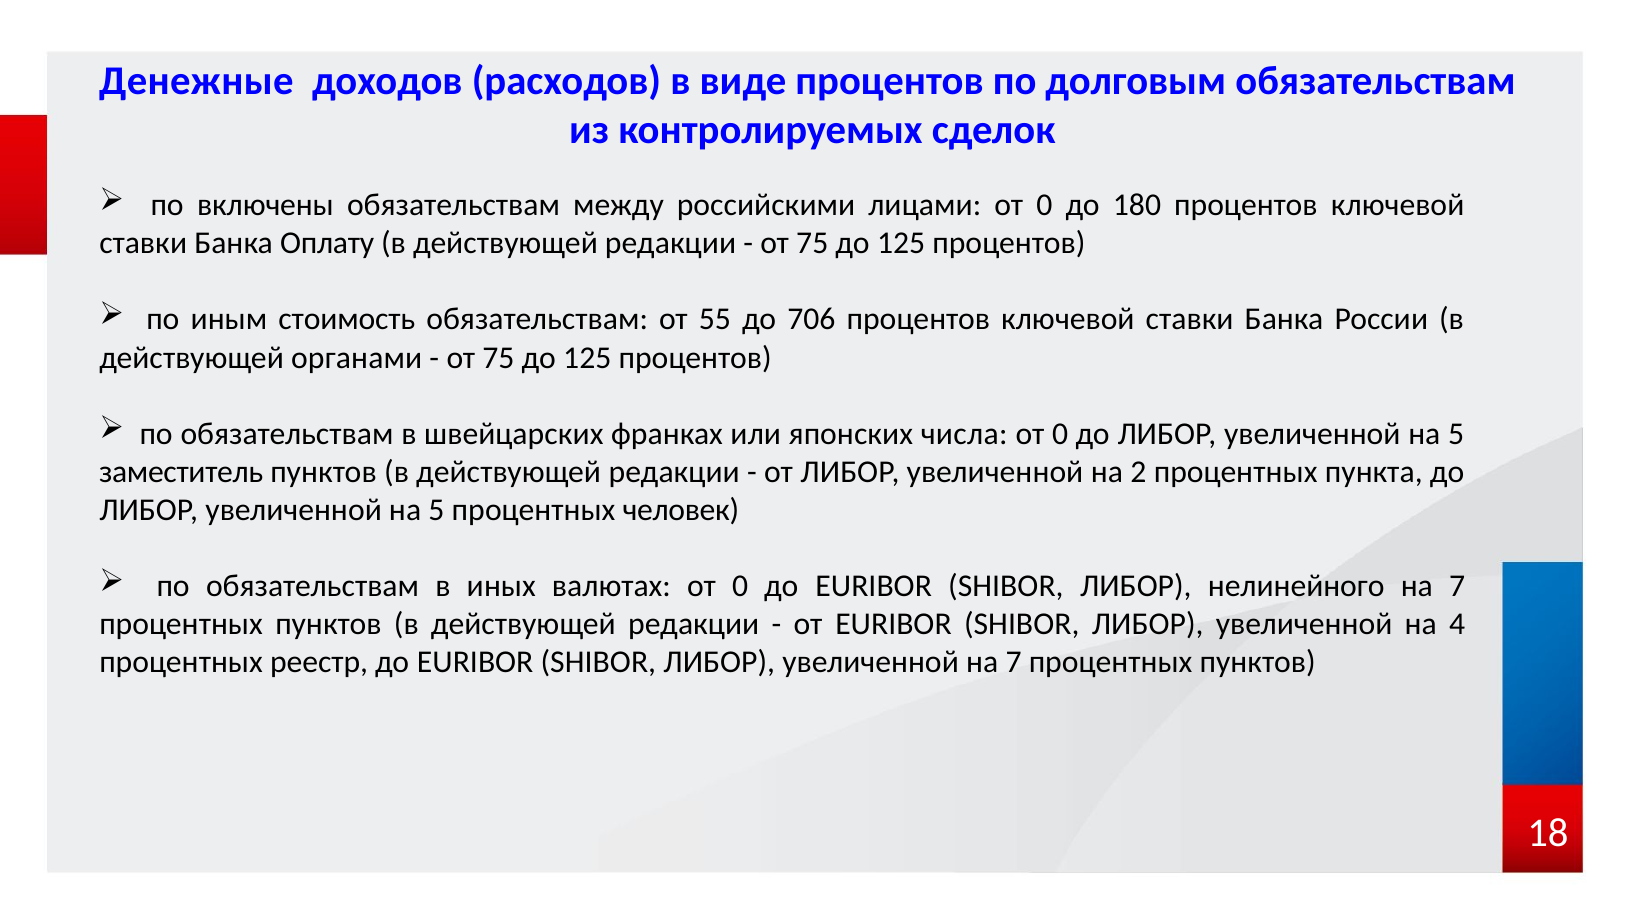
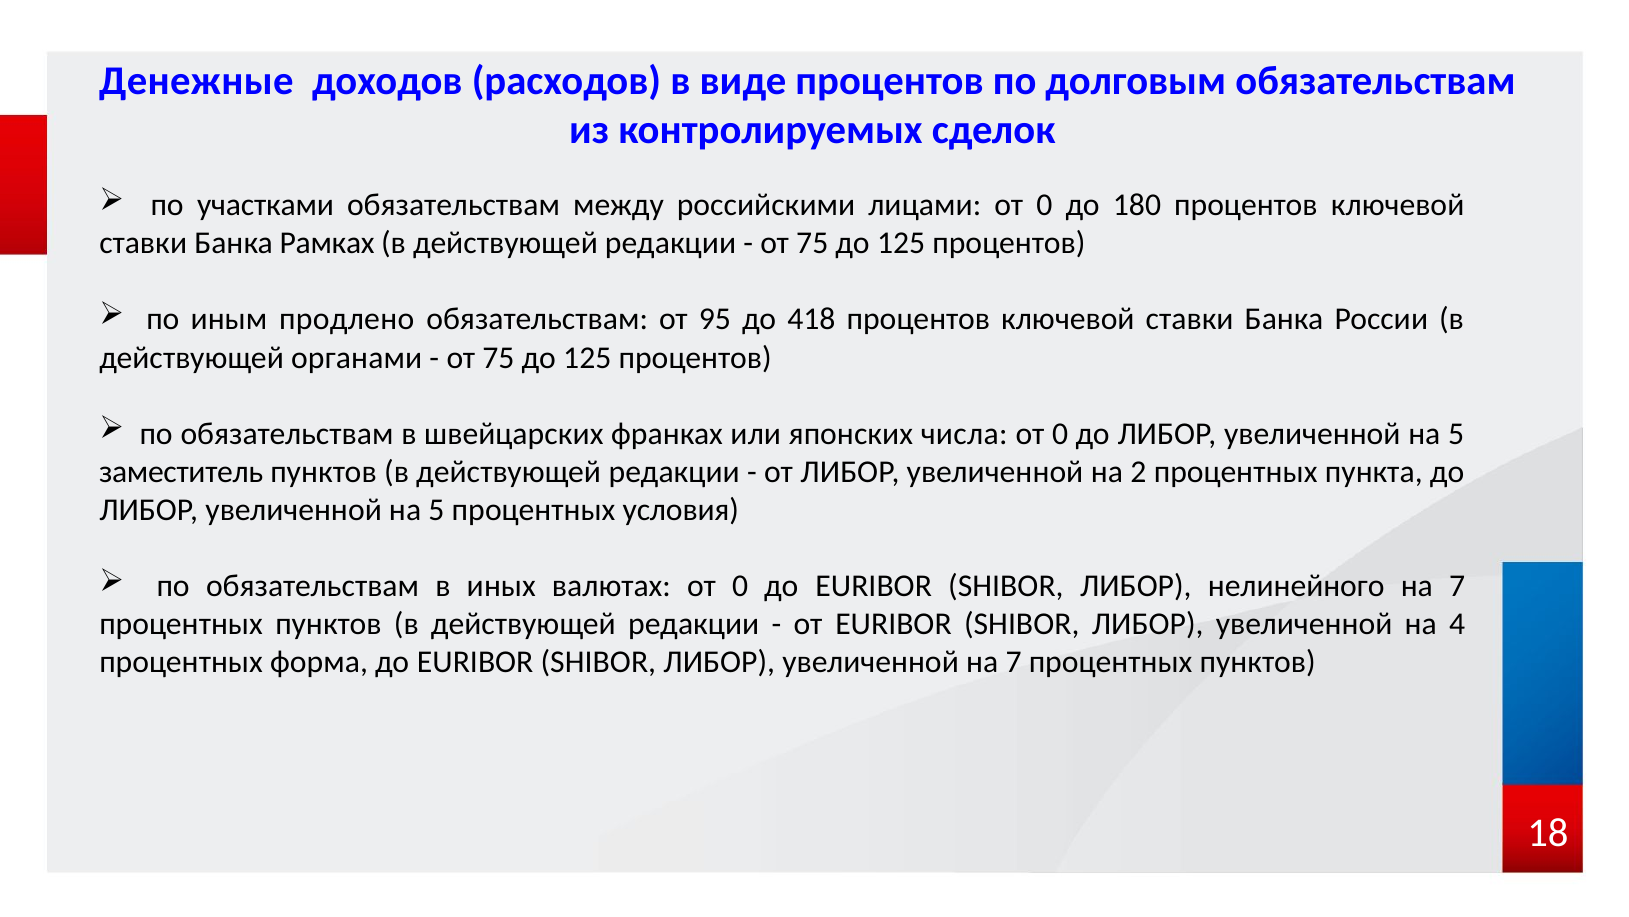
включены: включены -> участками
Оплату: Оплату -> Рамках
стоимость: стоимость -> продлено
55: 55 -> 95
706: 706 -> 418
человек: человек -> условия
реестр: реестр -> форма
